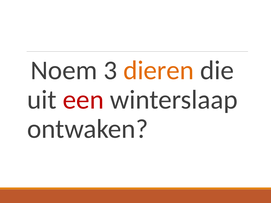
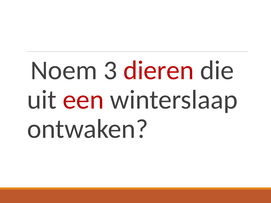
dieren colour: orange -> red
